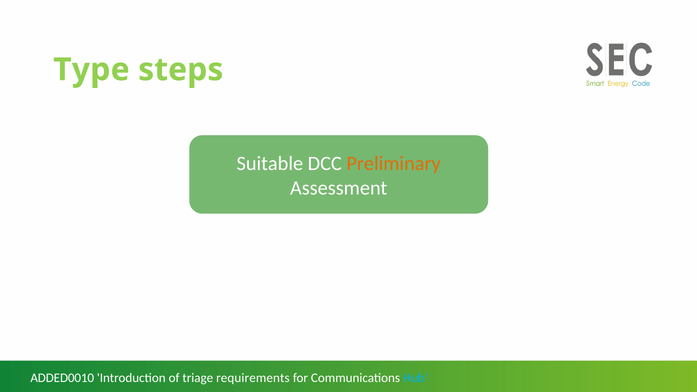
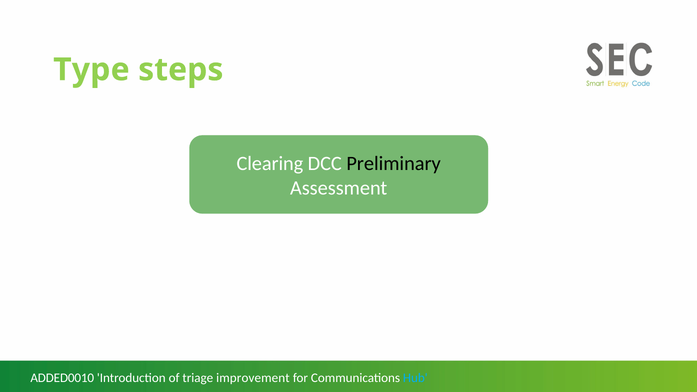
Suitable: Suitable -> Clearing
Preliminary colour: orange -> black
requirements: requirements -> improvement
